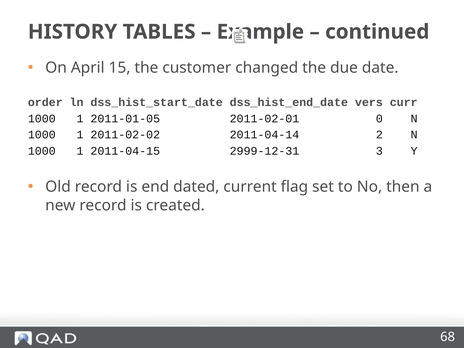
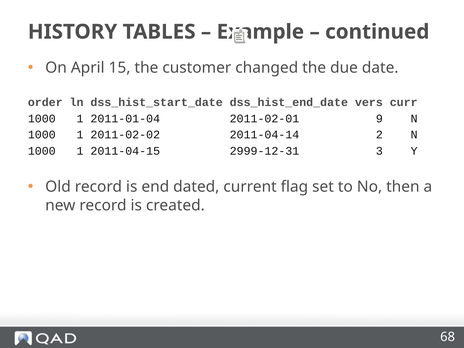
2011-01-05: 2011-01-05 -> 2011-01-04
0: 0 -> 9
